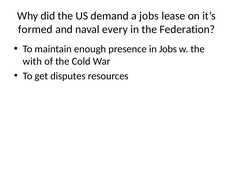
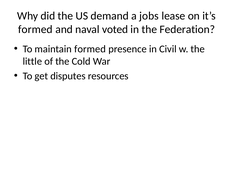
every: every -> voted
maintain enough: enough -> formed
in Jobs: Jobs -> Civil
with: with -> little
